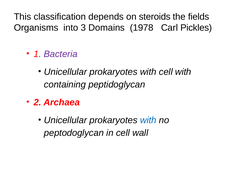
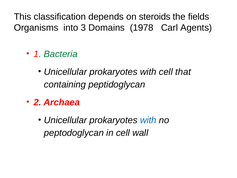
Pickles: Pickles -> Agents
Bacteria colour: purple -> green
cell with: with -> that
